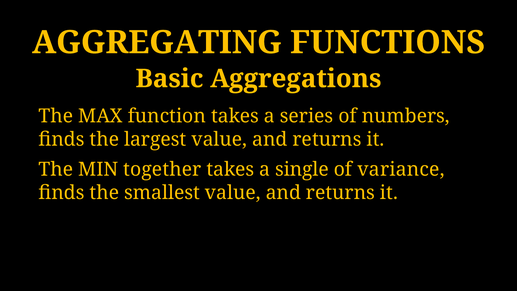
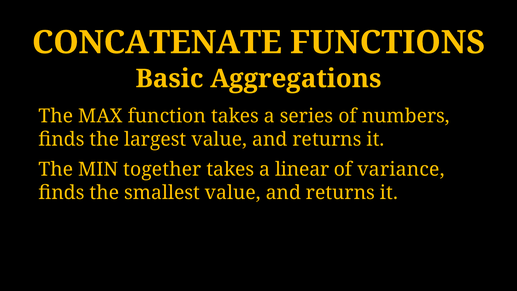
AGGREGATING: AGGREGATING -> CONCATENATE
single: single -> linear
